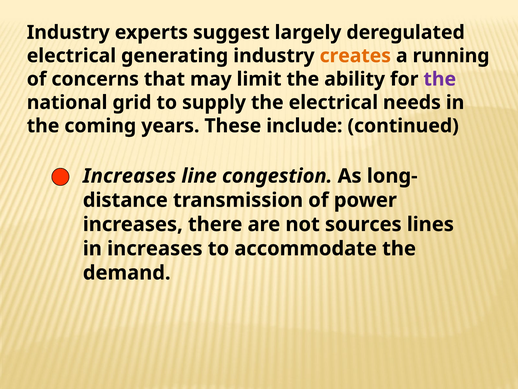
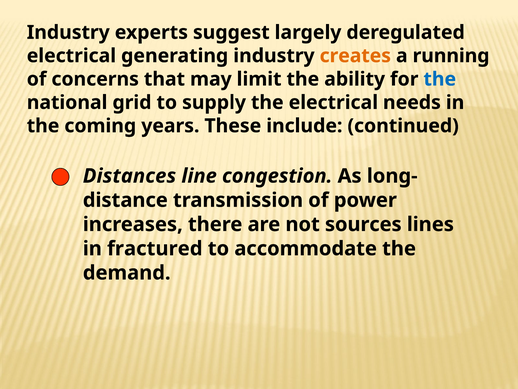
the at (440, 79) colour: purple -> blue
Increases at (129, 176): Increases -> Distances
in increases: increases -> fractured
